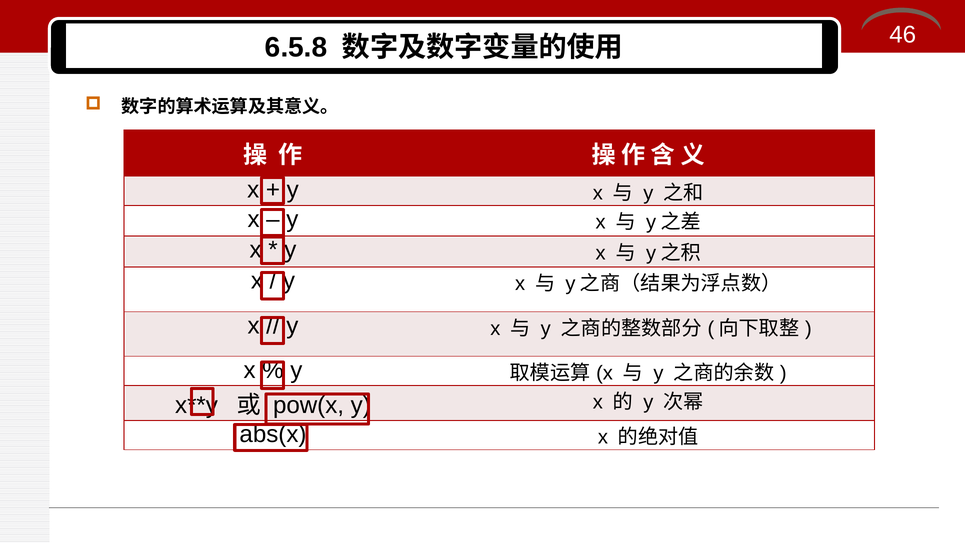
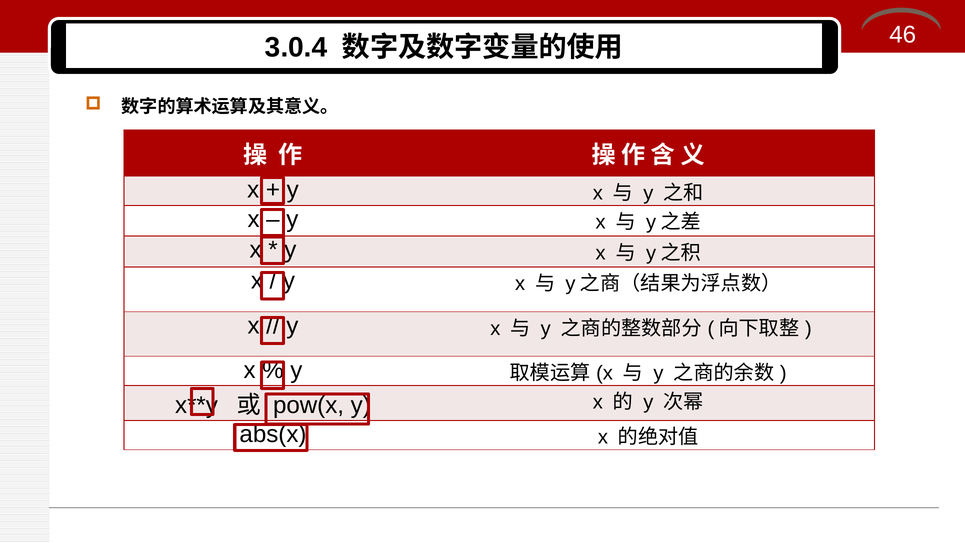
6.5.8: 6.5.8 -> 3.0.4
